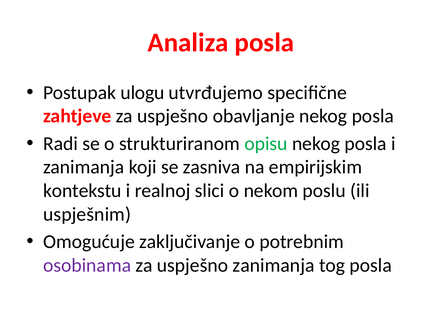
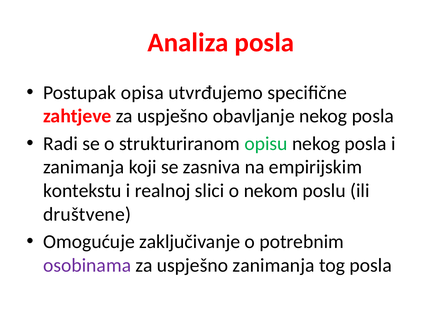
ulogu: ulogu -> opisa
uspješnim: uspješnim -> društvene
